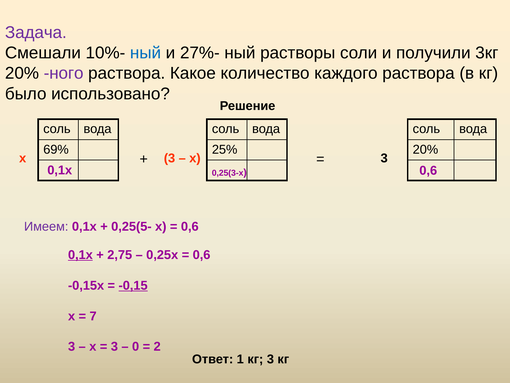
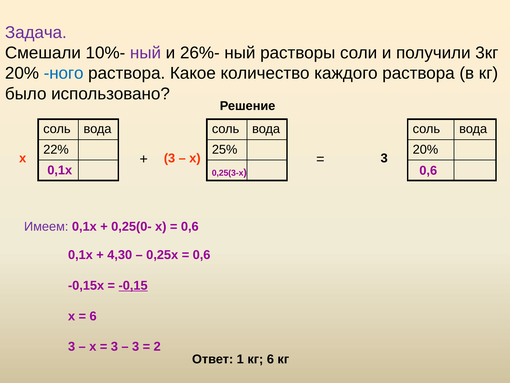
ный at (146, 53) colour: blue -> purple
27%-: 27%- -> 26%-
ного colour: purple -> blue
69%: 69% -> 22%
0,25(5-: 0,25(5- -> 0,25(0-
0,1x at (80, 255) underline: present -> none
2,75: 2,75 -> 4,30
7 at (93, 316): 7 -> 6
0 at (136, 346): 0 -> 3
кг 3: 3 -> 6
